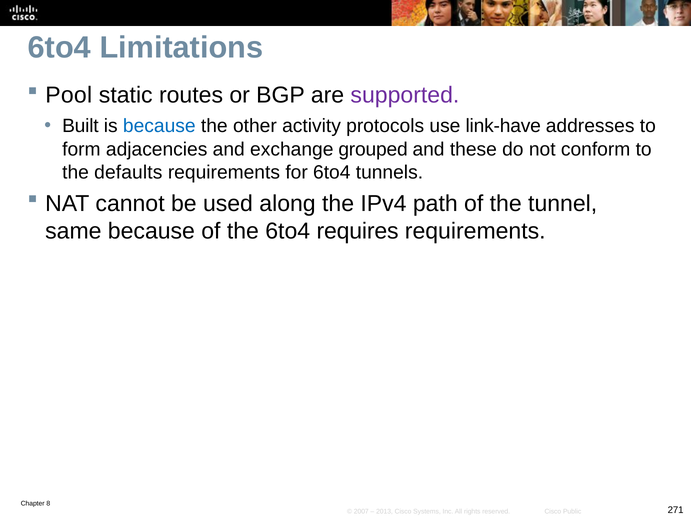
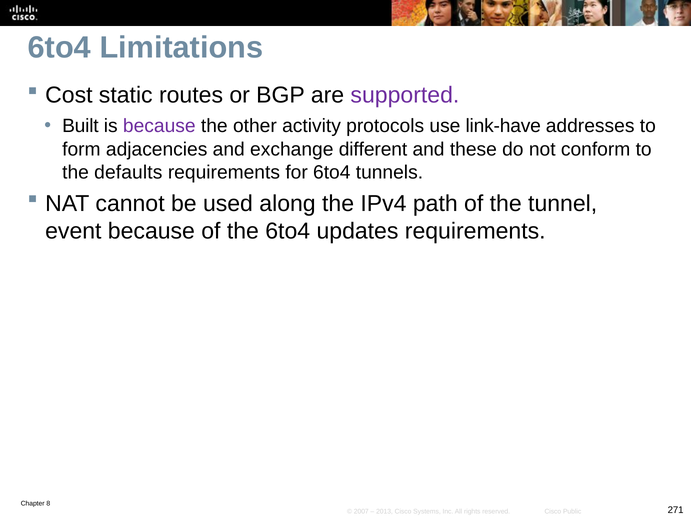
Pool: Pool -> Cost
because at (159, 126) colour: blue -> purple
grouped: grouped -> different
same: same -> event
requires: requires -> updates
